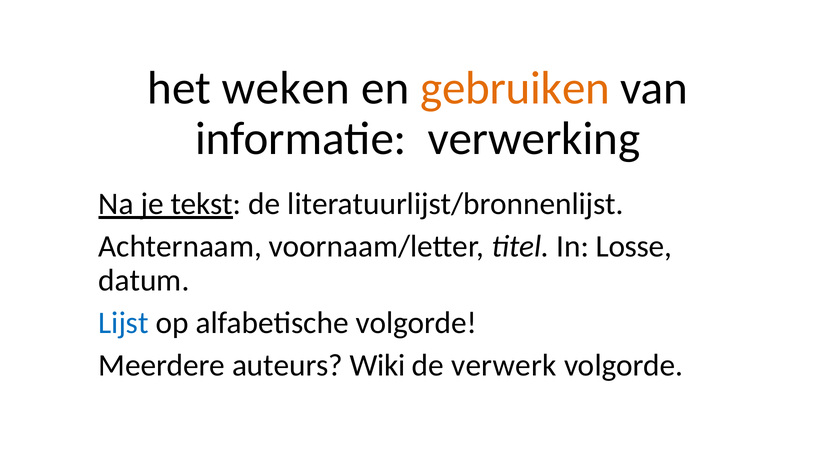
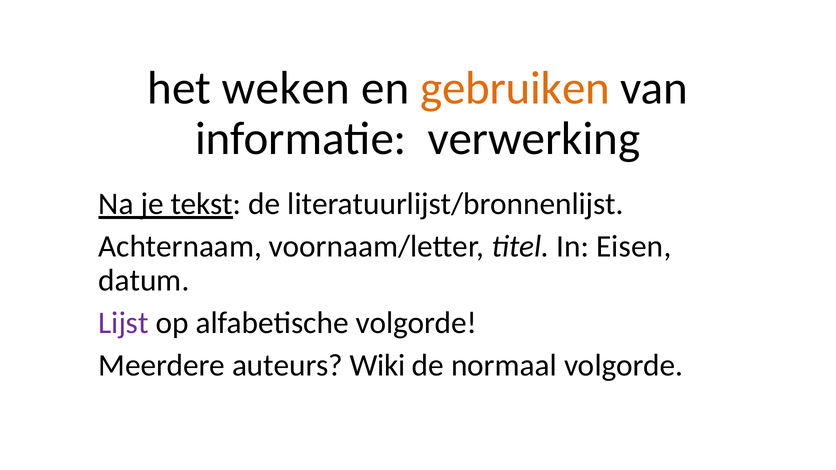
Losse: Losse -> Eisen
Lijst colour: blue -> purple
verwerk: verwerk -> normaal
